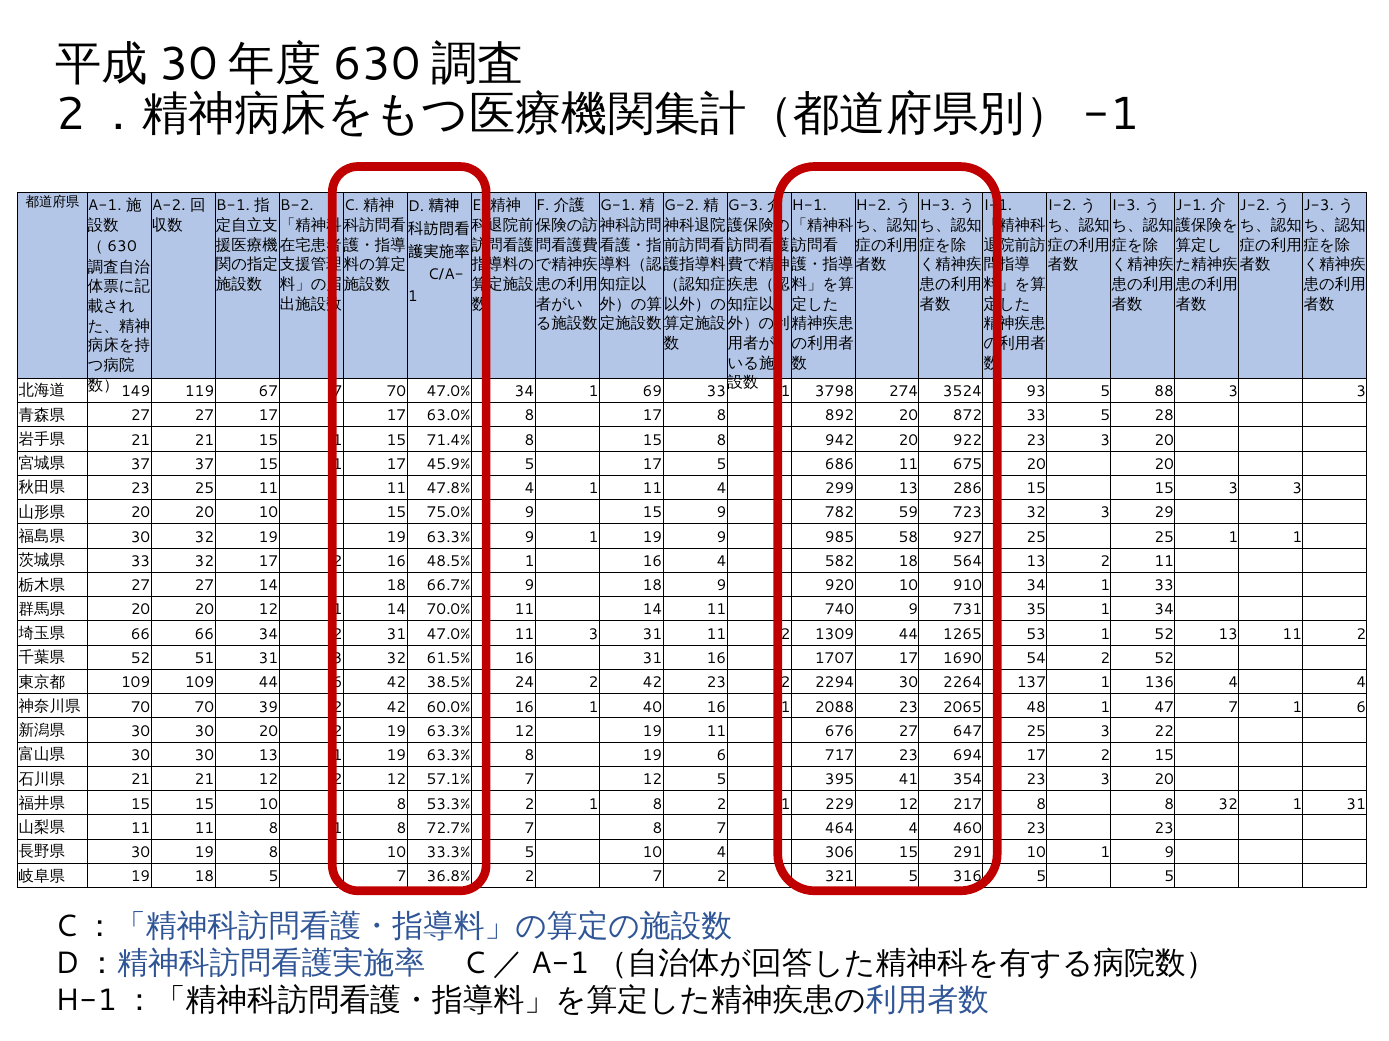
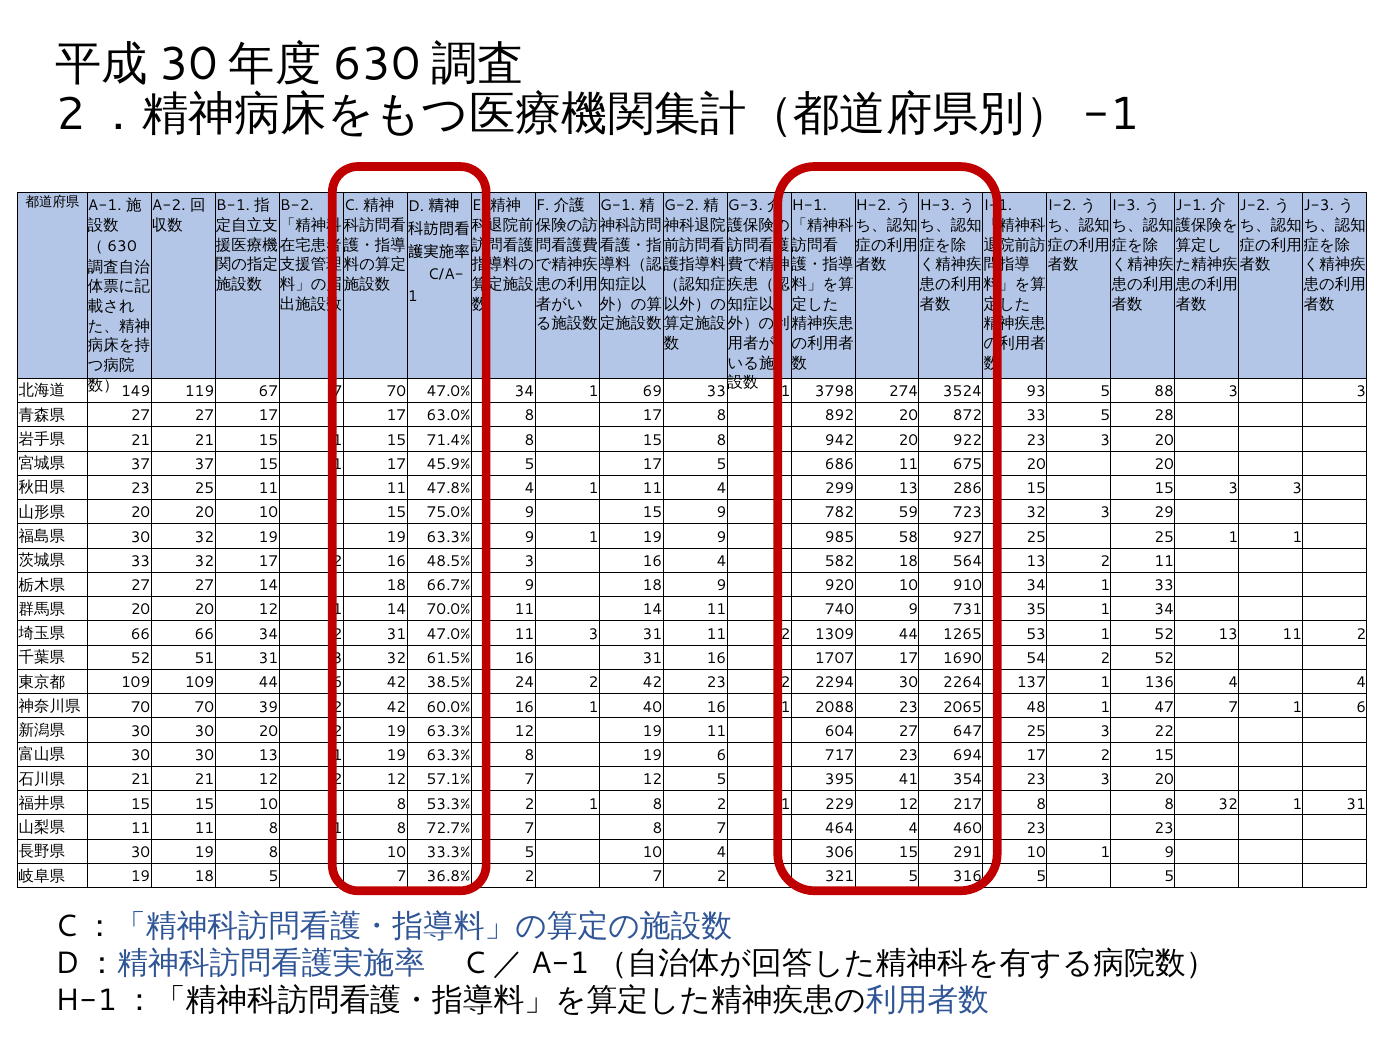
48.5% 1: 1 -> 3
676: 676 -> 604
